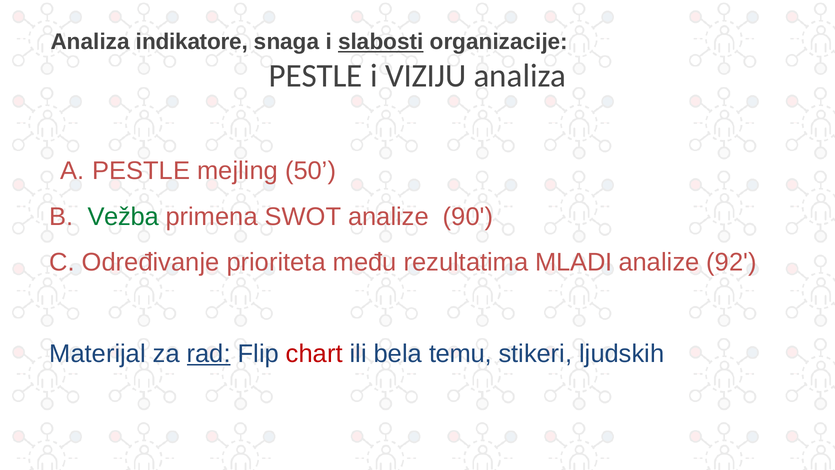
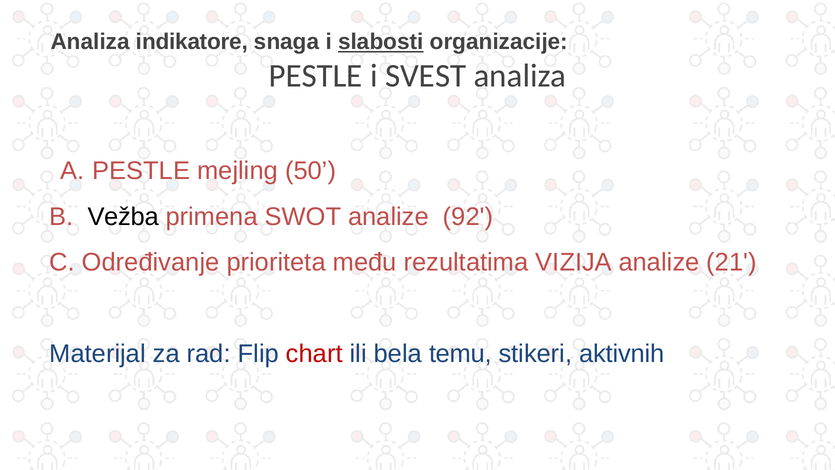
VIZIJU: VIZIJU -> SVEST
Vežba colour: green -> black
90: 90 -> 92
MLADI: MLADI -> VIZIJA
92: 92 -> 21
rad underline: present -> none
ljudskih: ljudskih -> aktivnih
